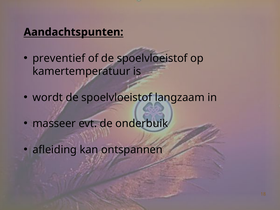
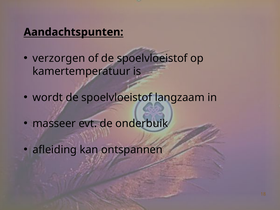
preventief: preventief -> verzorgen
